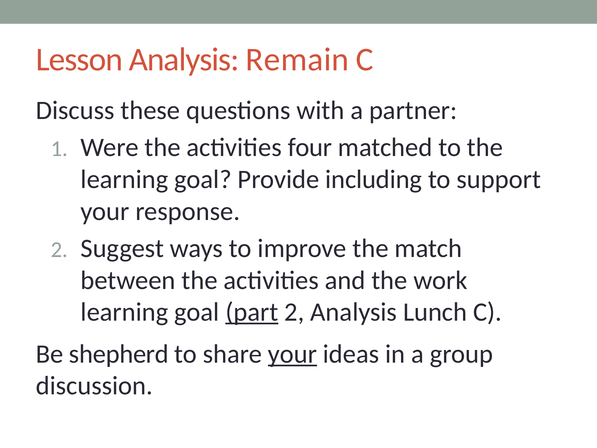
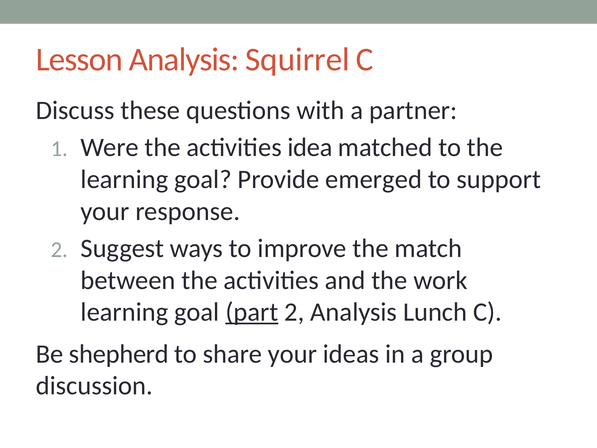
Remain: Remain -> Squirrel
four: four -> idea
including: including -> emerged
your at (292, 354) underline: present -> none
